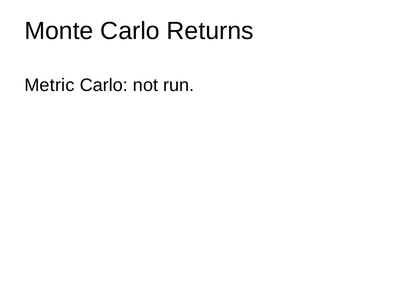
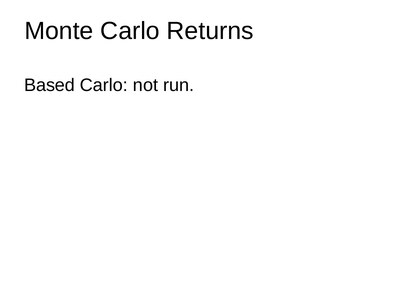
Metric: Metric -> Based
